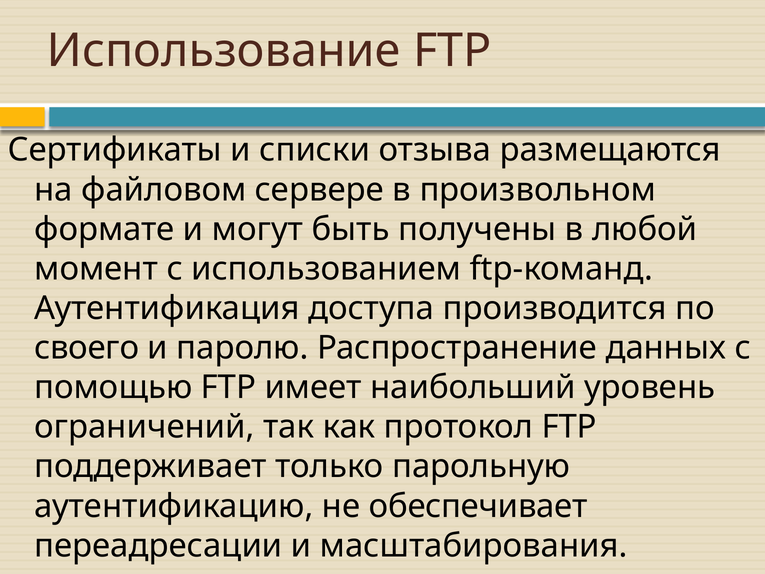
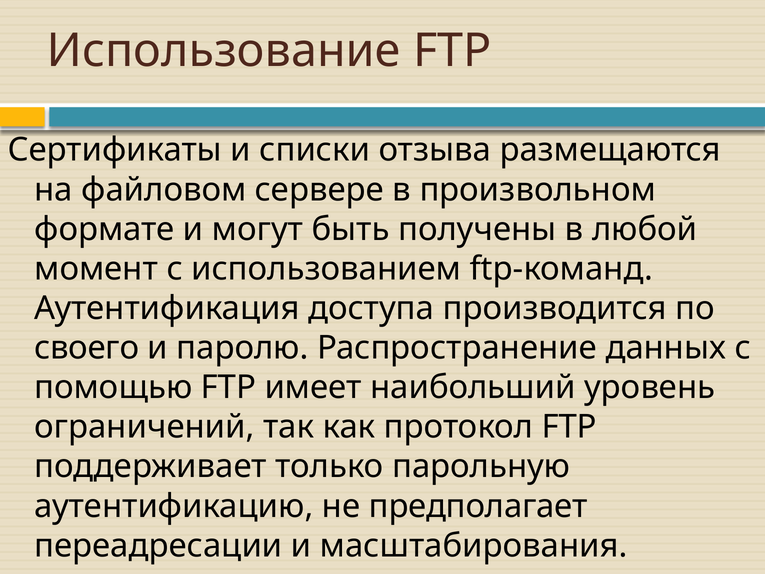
обеспечивает: обеспечивает -> предполагает
